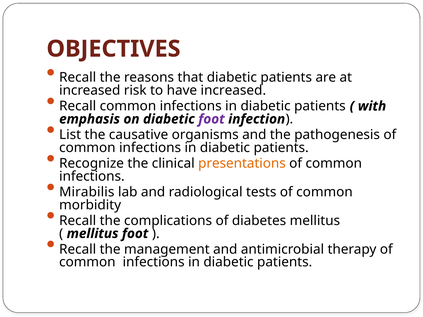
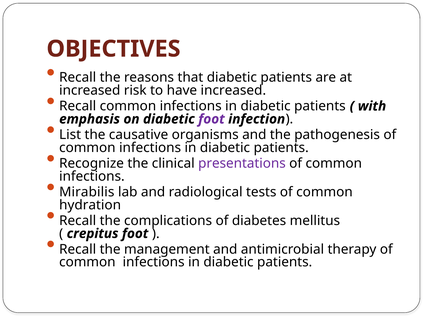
presentations colour: orange -> purple
morbidity: morbidity -> hydration
mellitus at (93, 234): mellitus -> crepitus
